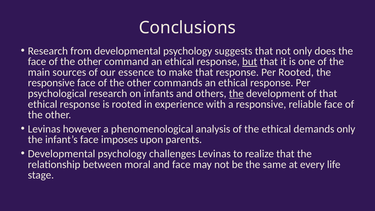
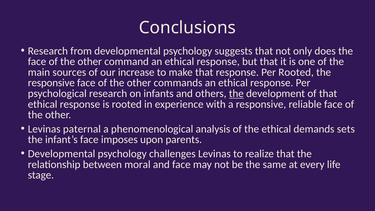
but underline: present -> none
essence: essence -> increase
however: however -> paternal
demands only: only -> sets
